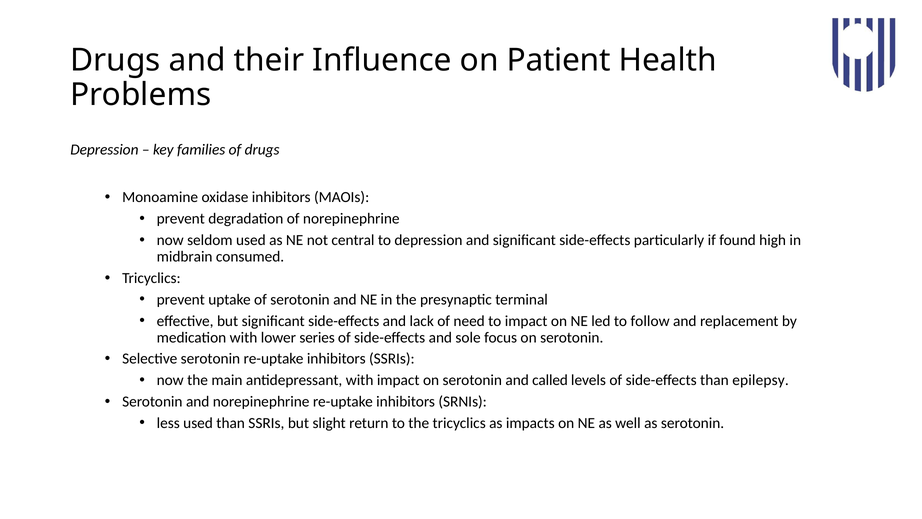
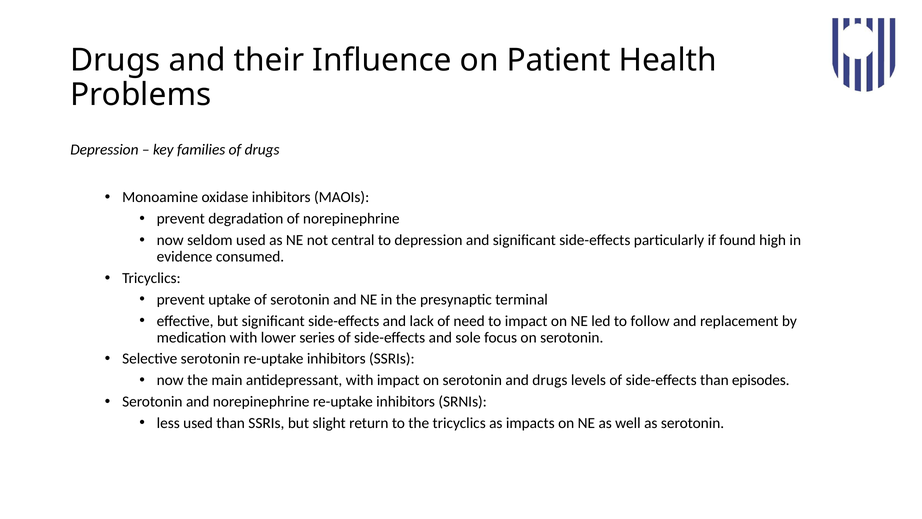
midbrain: midbrain -> evidence
and called: called -> drugs
epilepsy: epilepsy -> episodes
